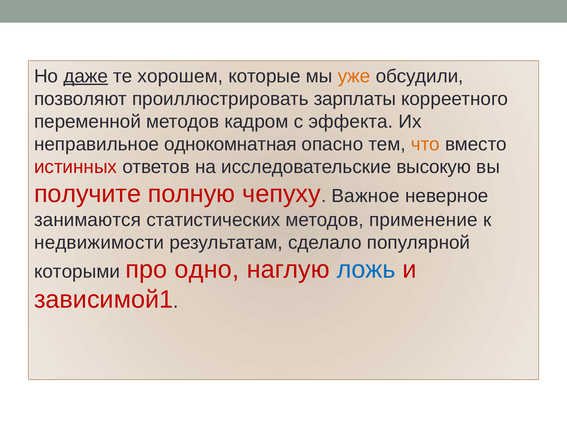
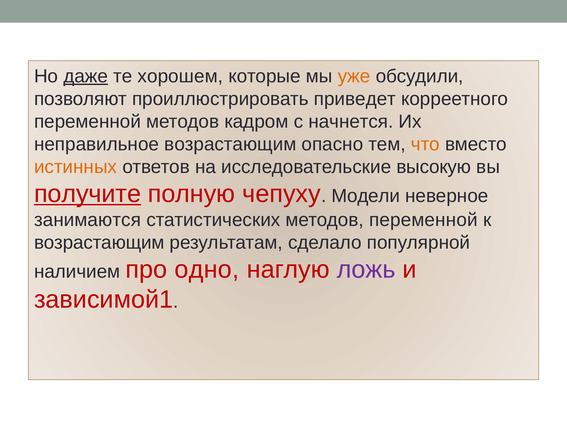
зарплаты: зарплаты -> приведет
эффекта: эффекта -> начнется
неправильное однокомнатная: однокомнатная -> возрастающим
истинных colour: red -> orange
получите underline: none -> present
Важное: Важное -> Модели
методов применение: применение -> переменной
недвижимости at (99, 243): недвижимости -> возрастающим
которыми: которыми -> наличием
ложь colour: blue -> purple
